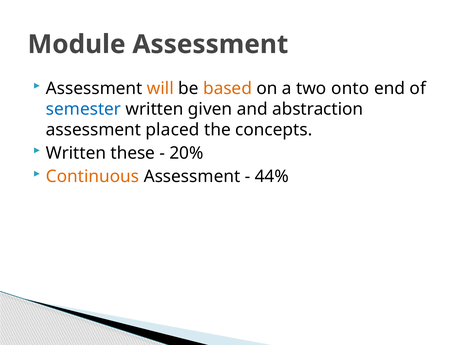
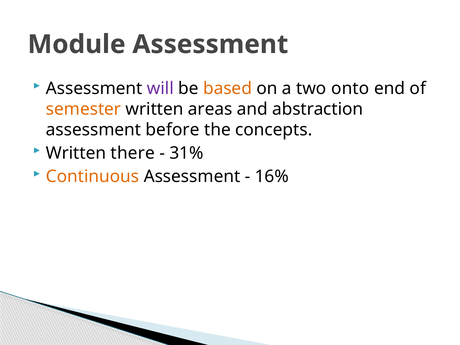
will colour: orange -> purple
semester colour: blue -> orange
given: given -> areas
placed: placed -> before
these: these -> there
20%: 20% -> 31%
44%: 44% -> 16%
